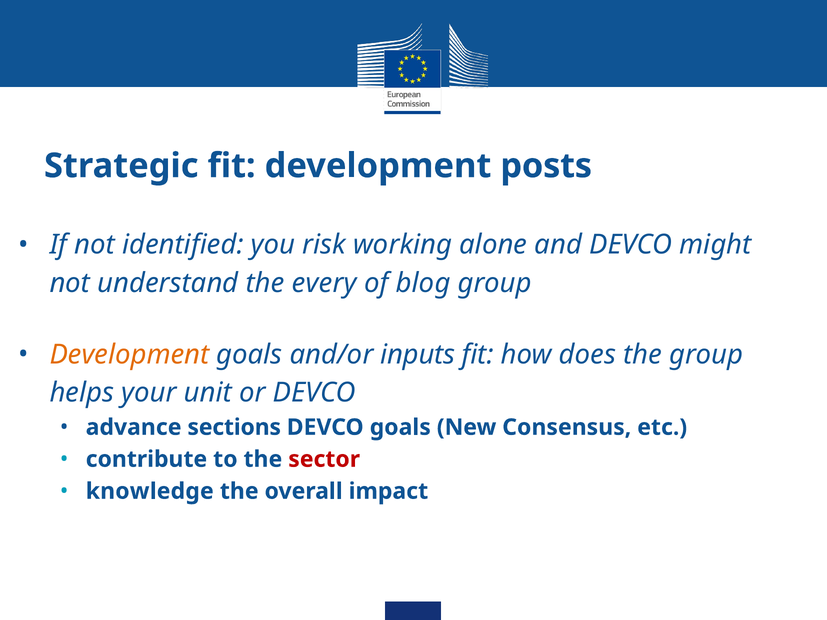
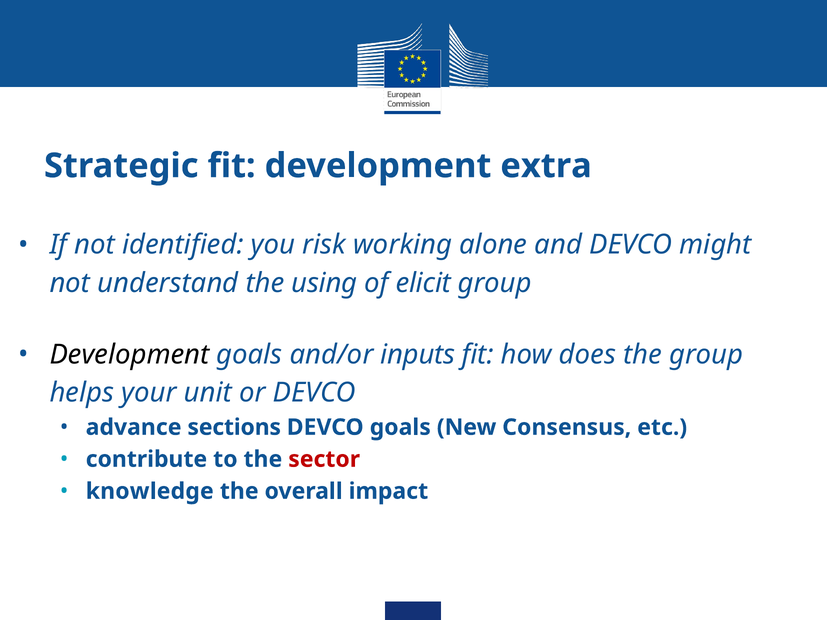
posts: posts -> extra
every: every -> using
blog: blog -> elicit
Development at (129, 355) colour: orange -> black
